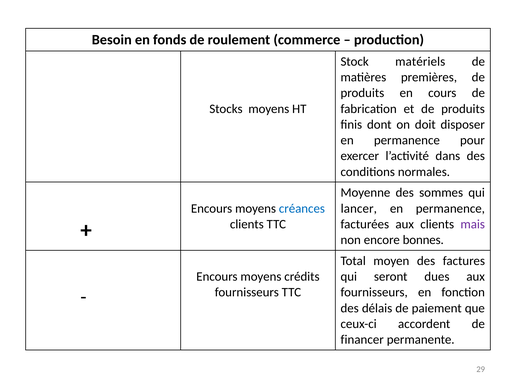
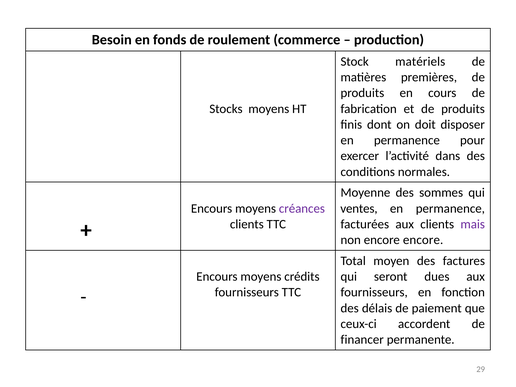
créances colour: blue -> purple
lancer: lancer -> ventes
encore bonnes: bonnes -> encore
